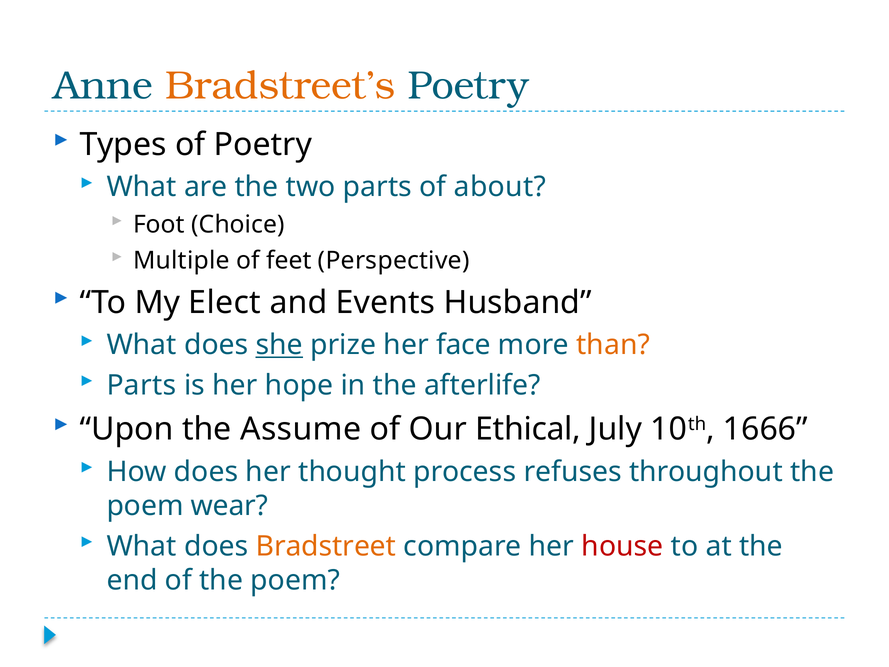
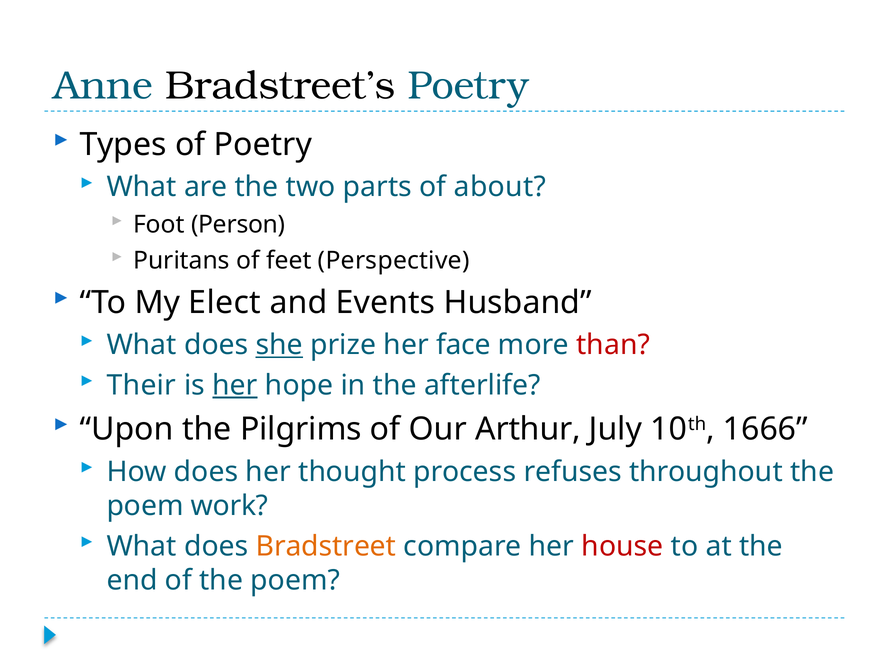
Bradstreet’s colour: orange -> black
Choice: Choice -> Person
Multiple: Multiple -> Puritans
than colour: orange -> red
Parts at (141, 385): Parts -> Their
her at (235, 385) underline: none -> present
Assume: Assume -> Pilgrims
Ethical: Ethical -> Arthur
wear: wear -> work
